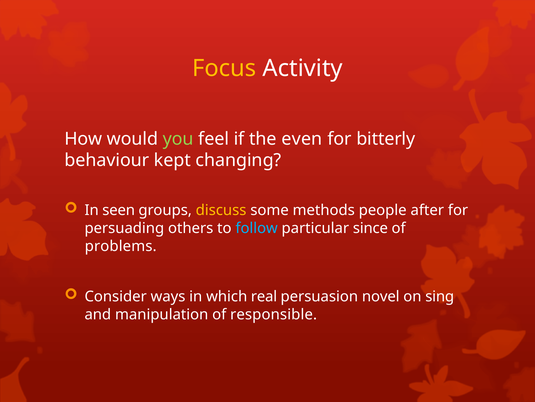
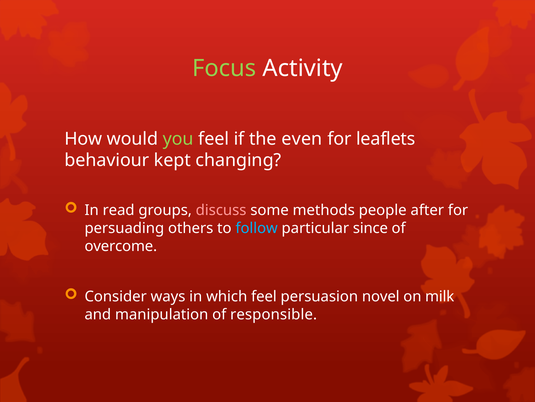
Focus colour: yellow -> light green
bitterly: bitterly -> leaflets
seen: seen -> read
discuss colour: yellow -> pink
problems: problems -> overcome
which real: real -> feel
sing: sing -> milk
